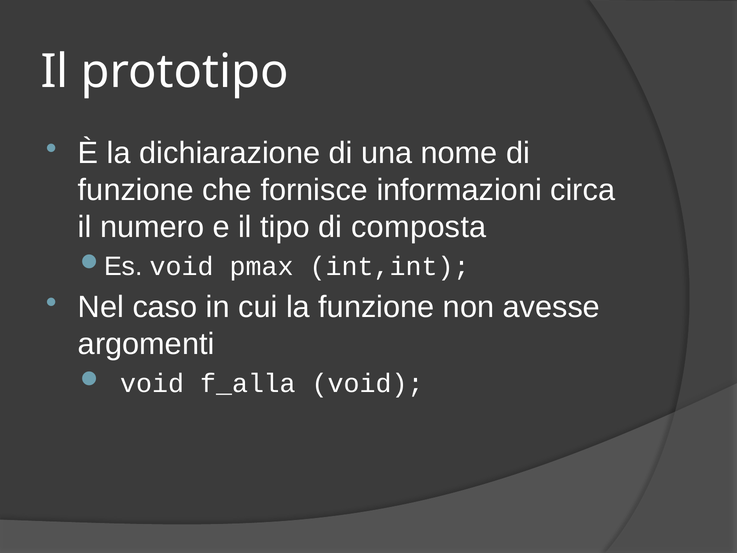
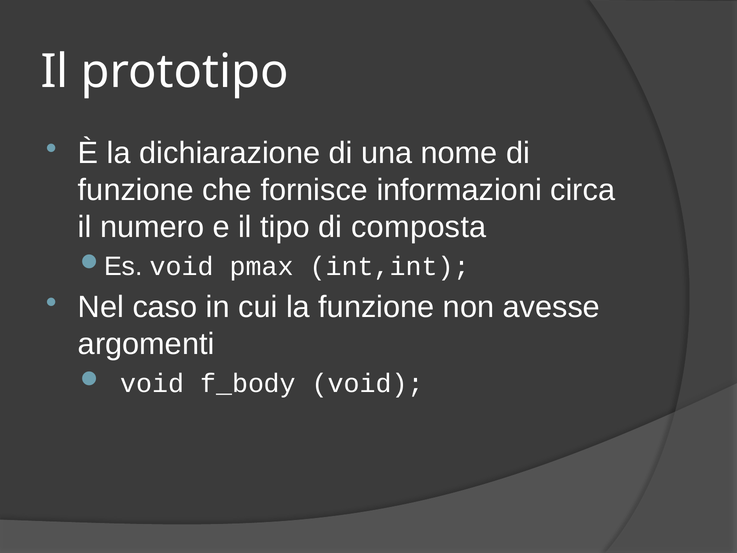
f_alla: f_alla -> f_body
